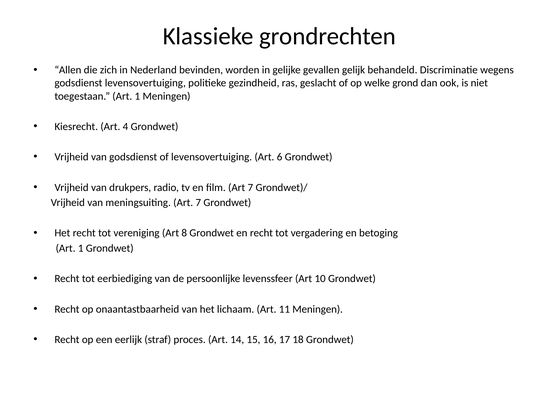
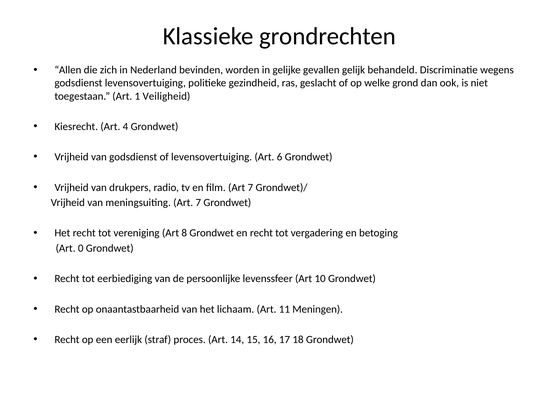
1 Meningen: Meningen -> Veiligheid
1 at (81, 248): 1 -> 0
